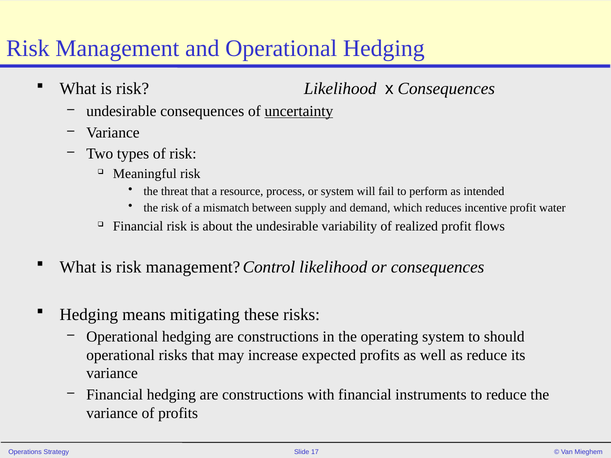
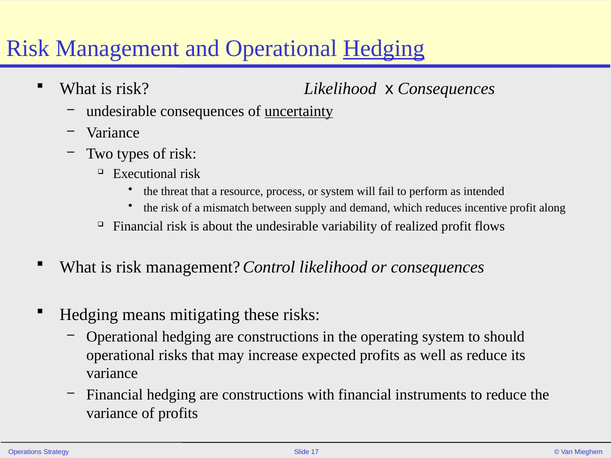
Hedging at (384, 49) underline: none -> present
Meaningful: Meaningful -> Executional
water: water -> along
